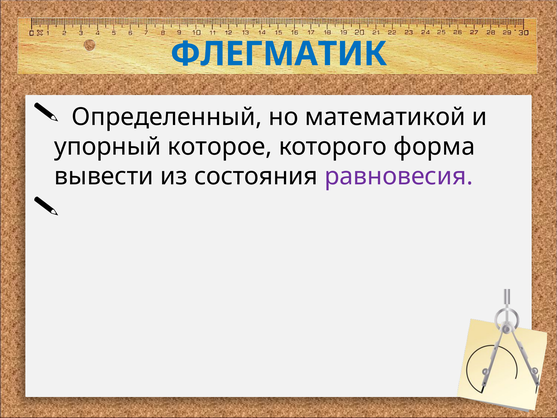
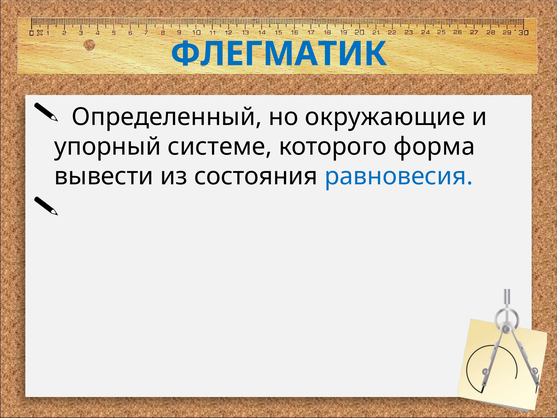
математикой: математикой -> окружающие
которое: которое -> системе
равновесия colour: purple -> blue
